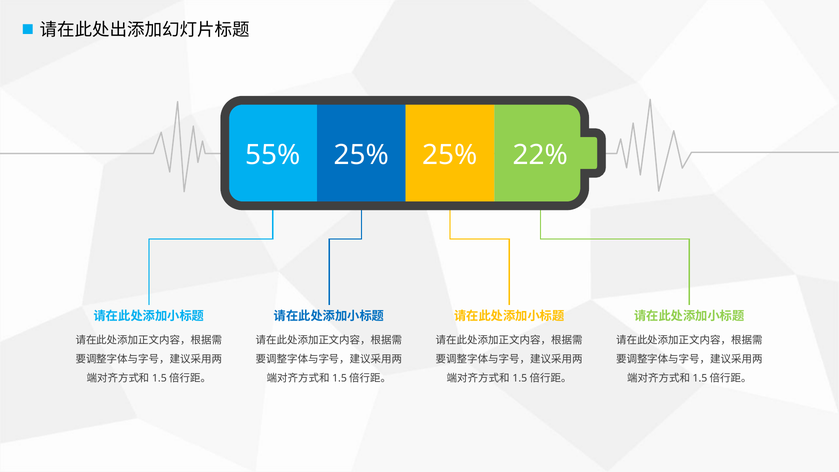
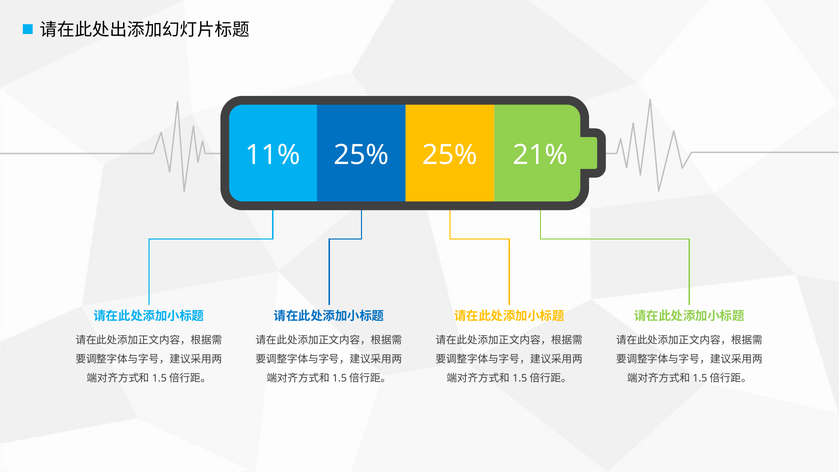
55%: 55% -> 11%
22%: 22% -> 21%
